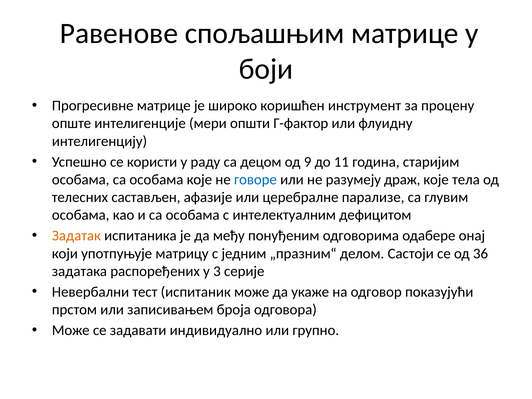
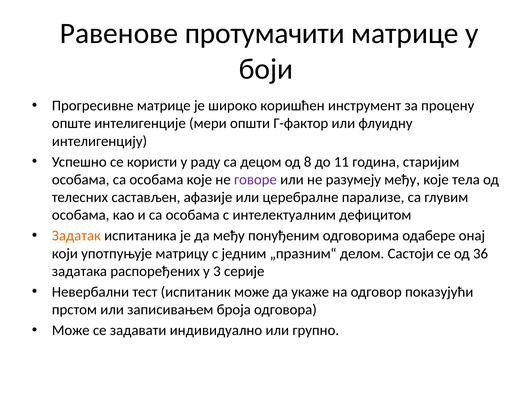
спољашњим: спољашњим -> протумачити
9: 9 -> 8
говоре colour: blue -> purple
разумеју драж: драж -> међу
